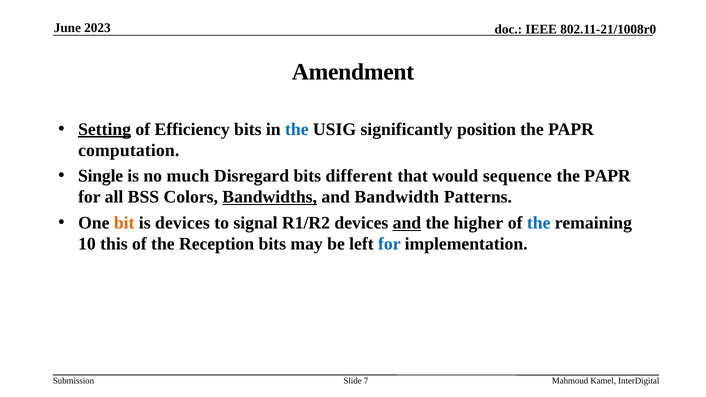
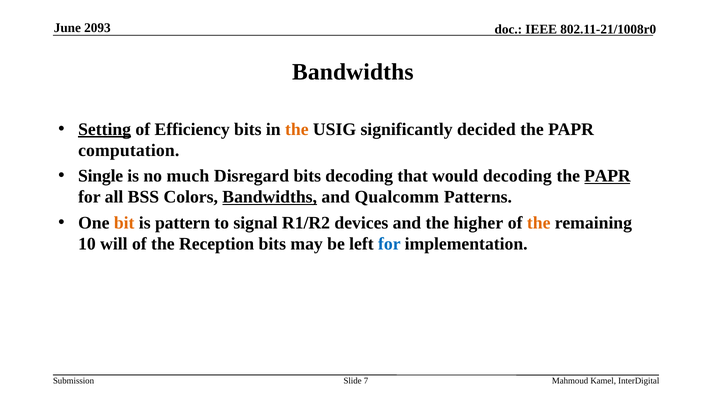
2023: 2023 -> 2093
Amendment at (353, 72): Amendment -> Bandwidths
the at (297, 129) colour: blue -> orange
position: position -> decided
bits different: different -> decoding
would sequence: sequence -> decoding
PAPR at (607, 176) underline: none -> present
Bandwidth: Bandwidth -> Qualcomm
is devices: devices -> pattern
and at (407, 223) underline: present -> none
the at (539, 223) colour: blue -> orange
this: this -> will
